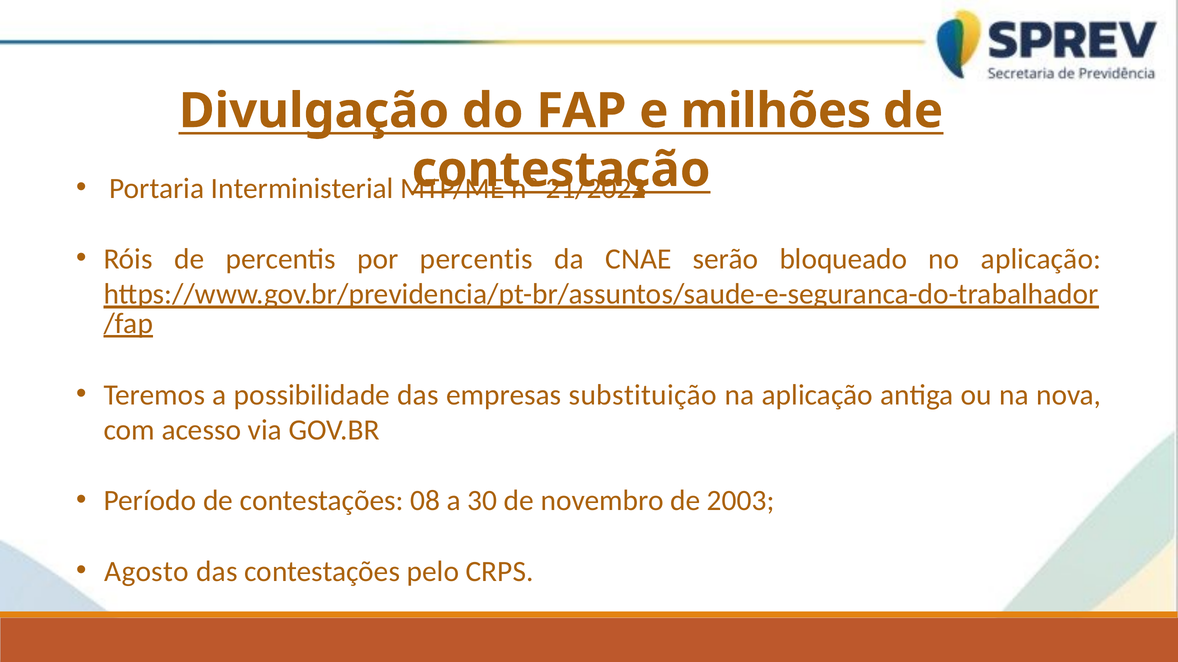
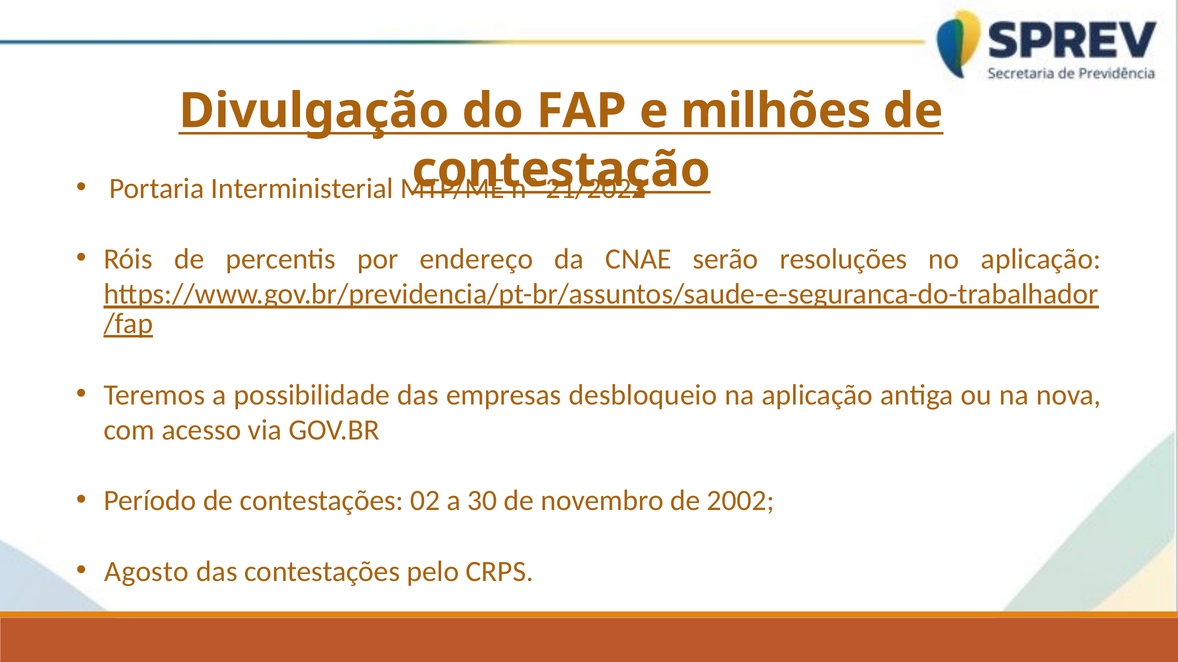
por percentis: percentis -> endereço
bloqueado: bloqueado -> resoluções
substituição: substituição -> desbloqueio
08: 08 -> 02
2003: 2003 -> 2002
